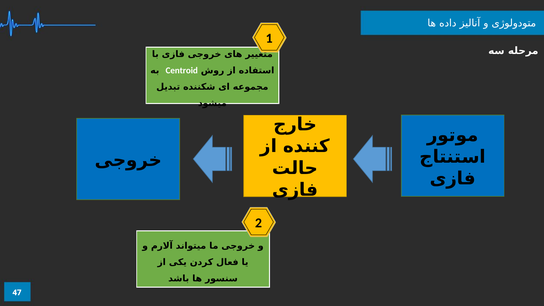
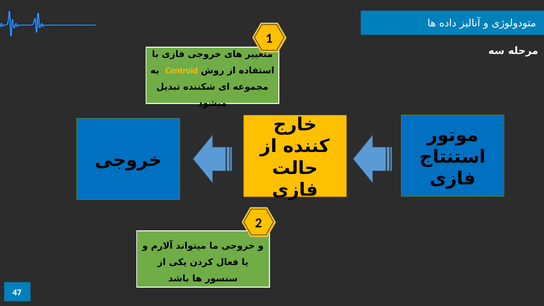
Centroid colour: white -> yellow
